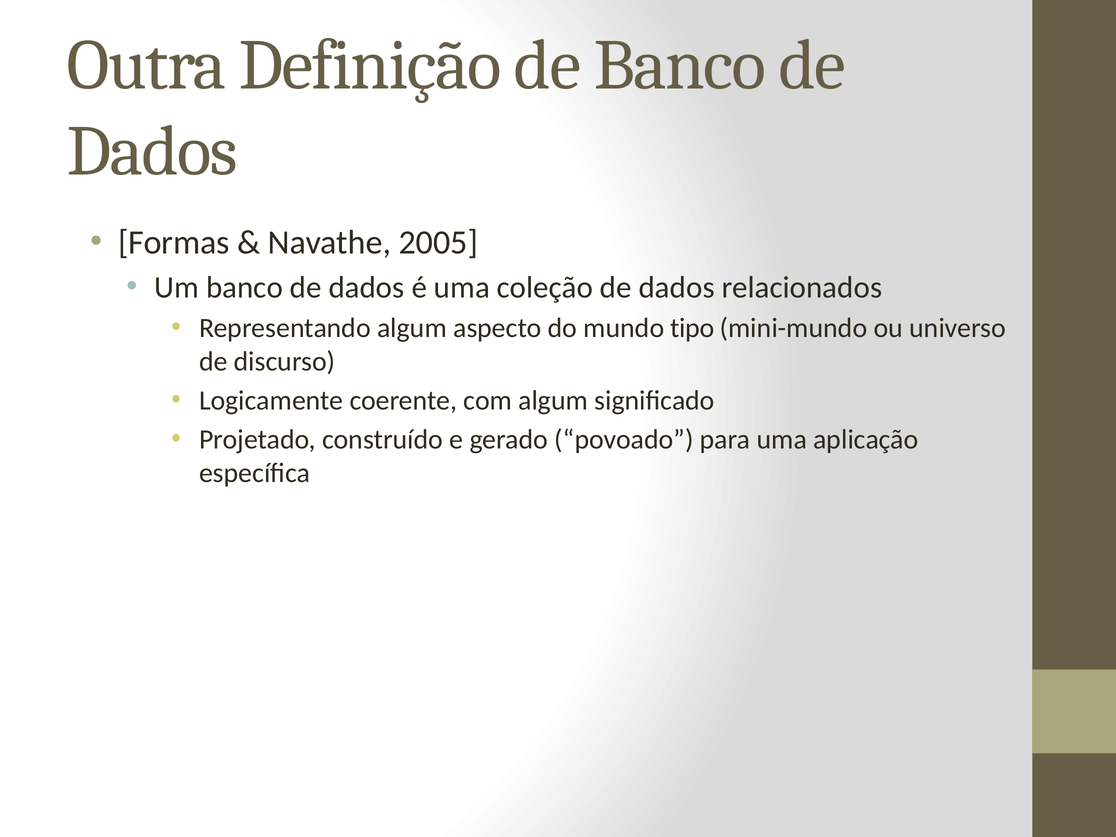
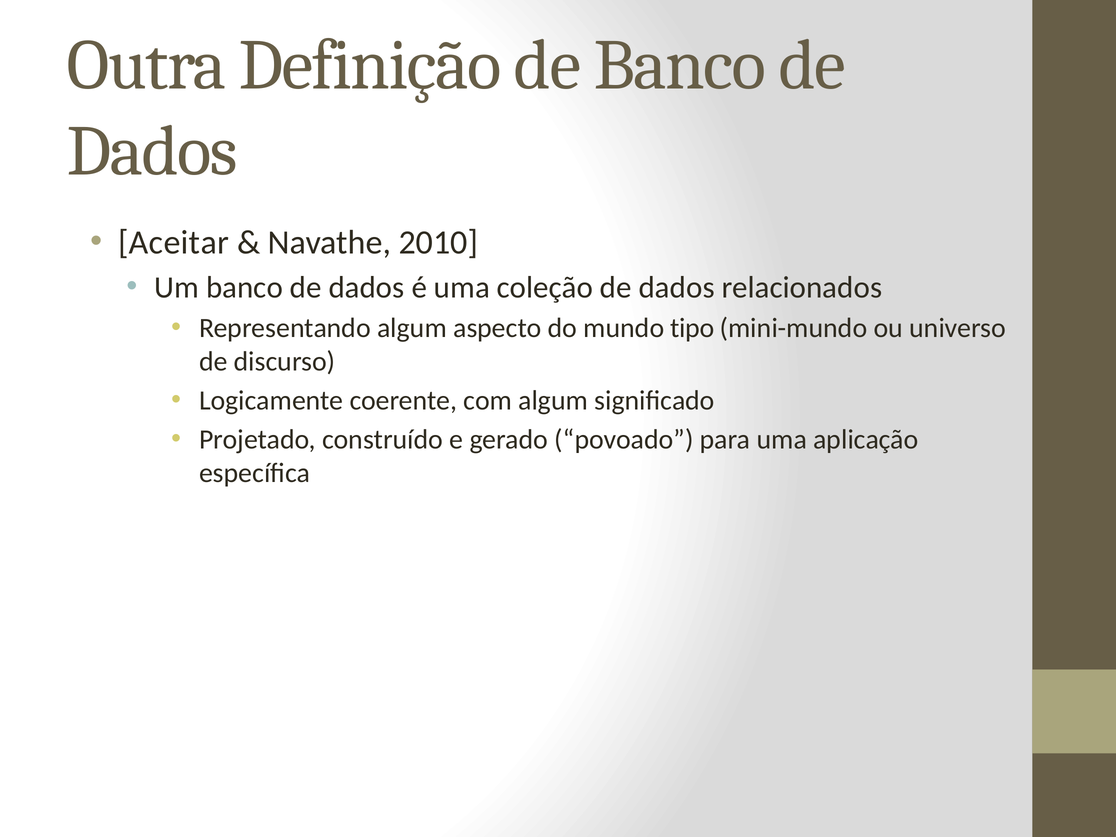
Formas: Formas -> Aceitar
2005: 2005 -> 2010
